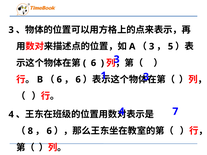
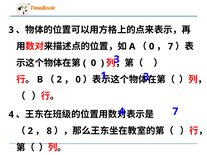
3 at (152, 47): 3 -> 0
5 at (170, 47): 5 -> 7
6 at (93, 63): 6 -> 0
6 at (59, 80): 6 -> 2
6 at (78, 80): 6 -> 0
8 at (30, 131): 8 -> 2
6 at (49, 131): 6 -> 8
